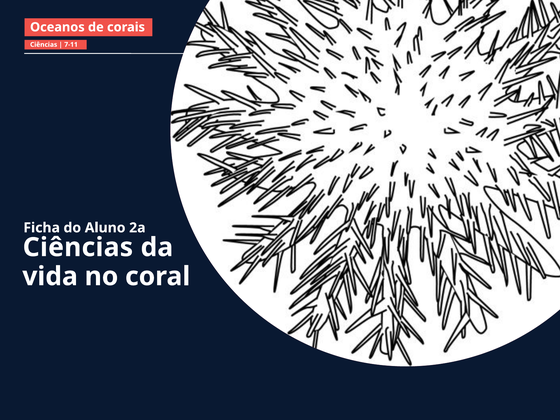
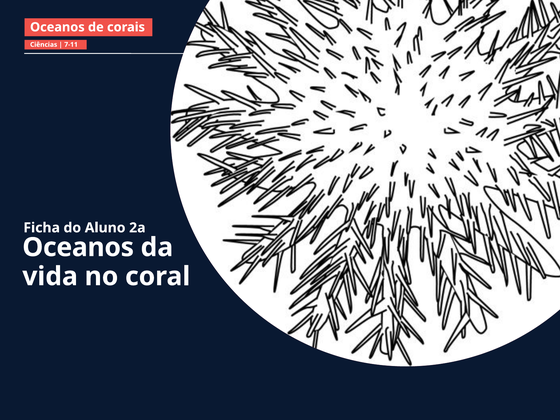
Ciências at (78, 247): Ciências -> Oceanos
